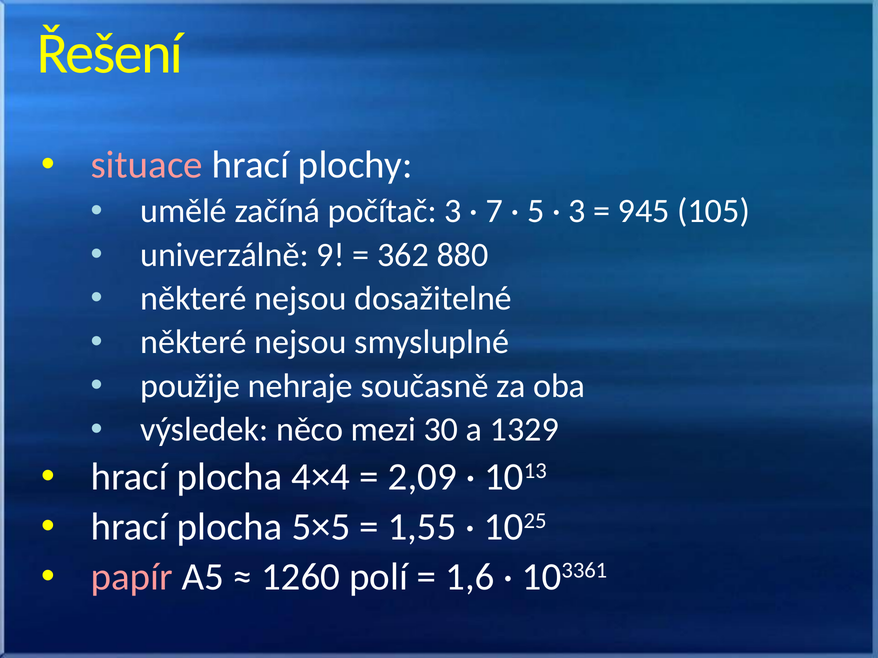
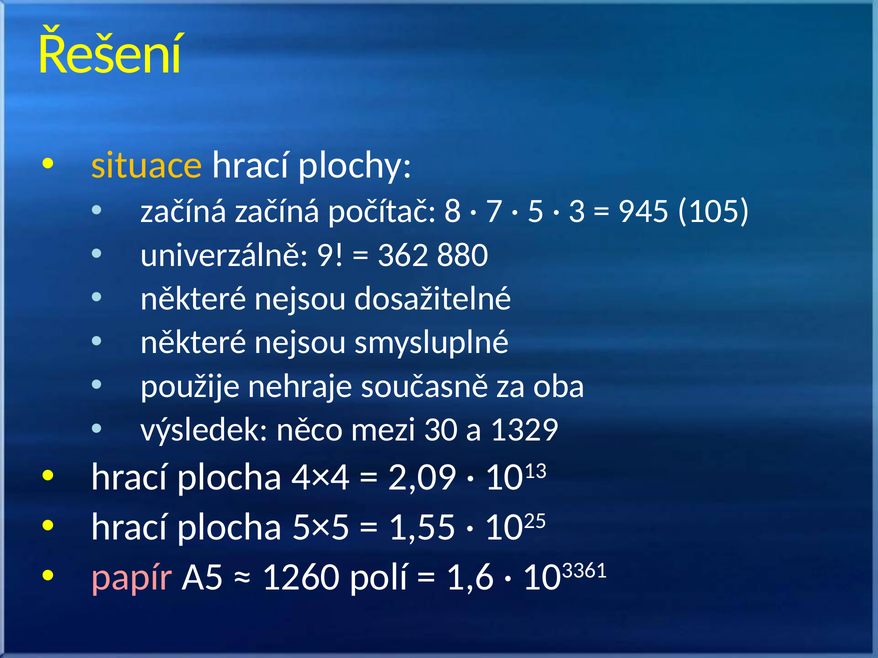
situace colour: pink -> yellow
umělé at (184, 211): umělé -> začíná
počítač 3: 3 -> 8
